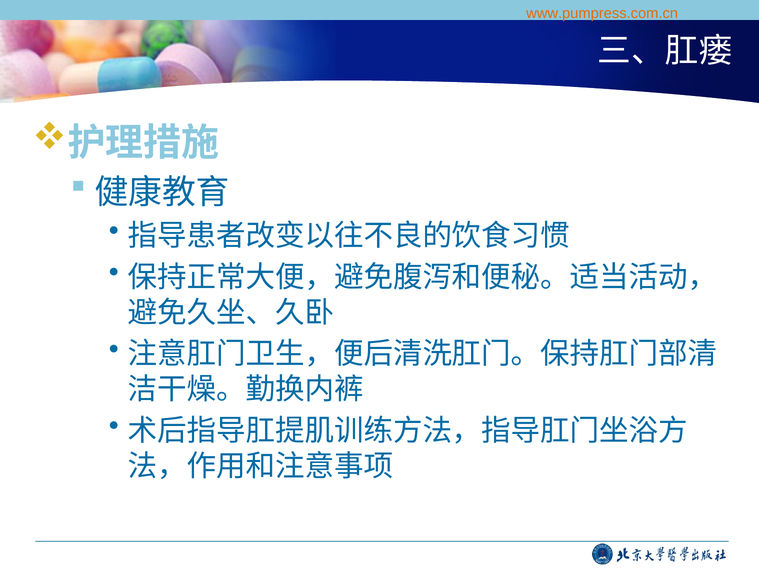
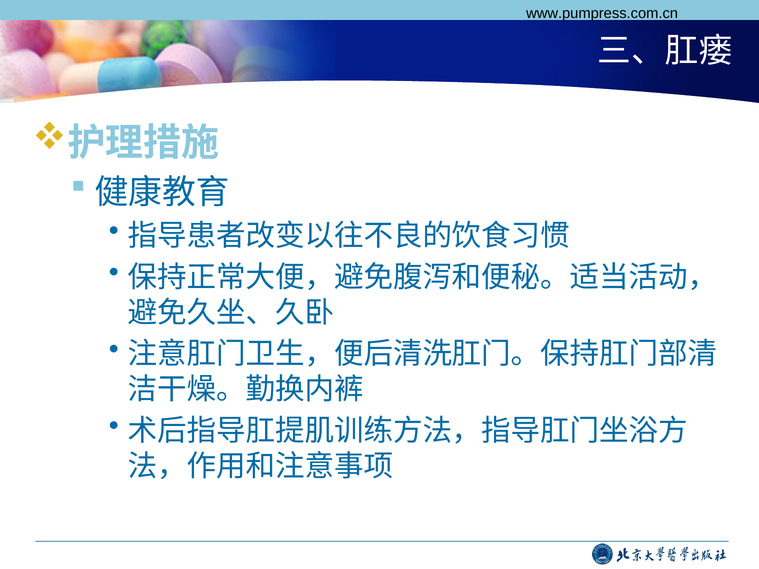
www.pumpress.com.cn colour: orange -> black
